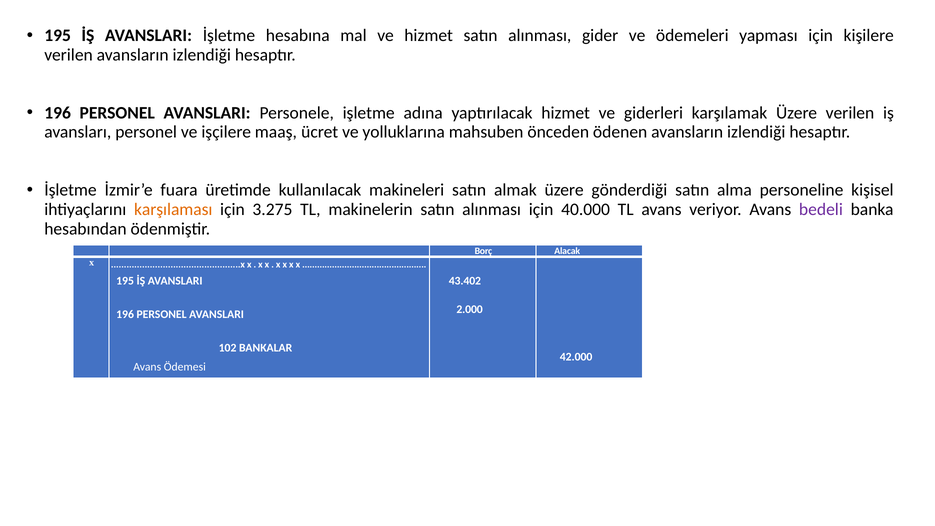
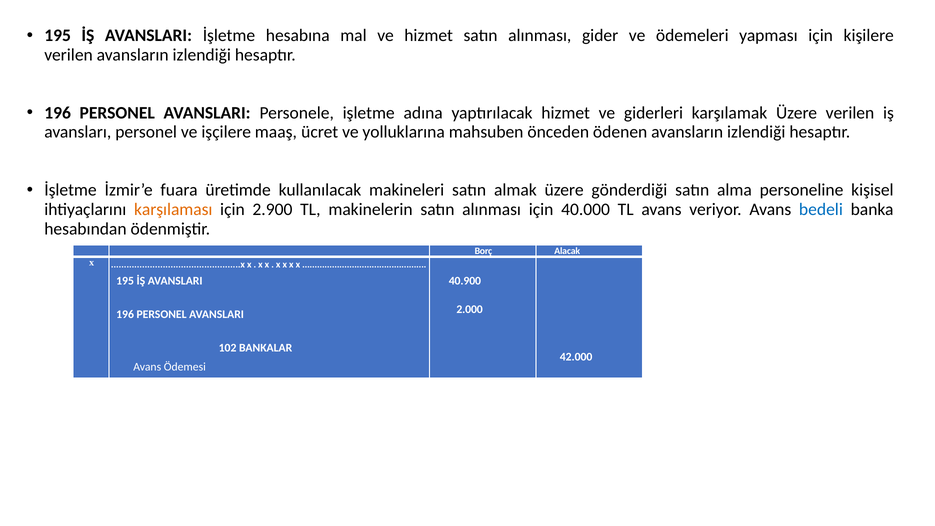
3.275: 3.275 -> 2.900
bedeli colour: purple -> blue
43.402: 43.402 -> 40.900
